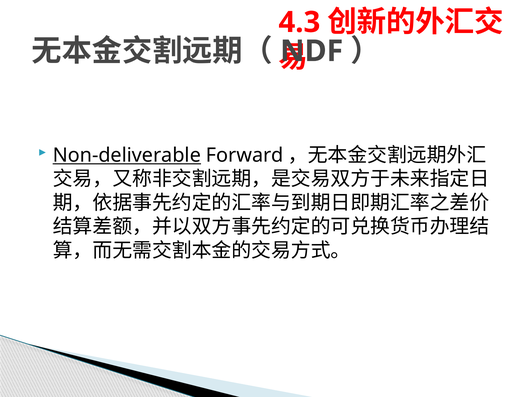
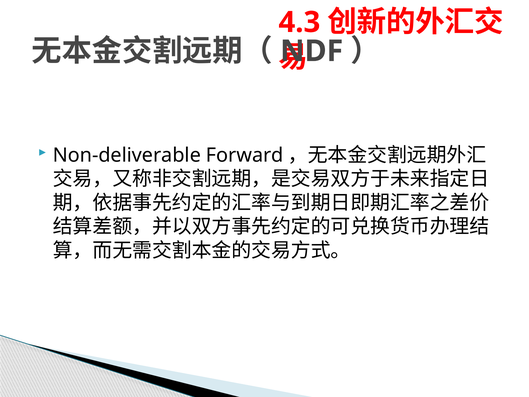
Non-deliverable underline: present -> none
